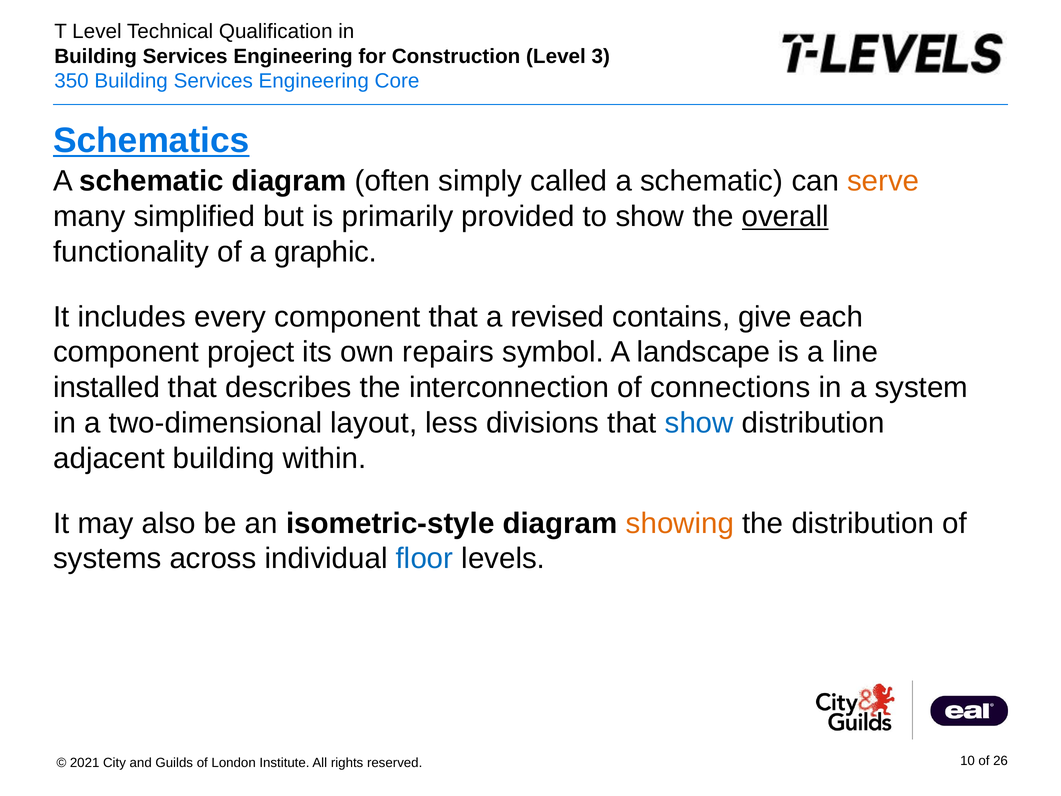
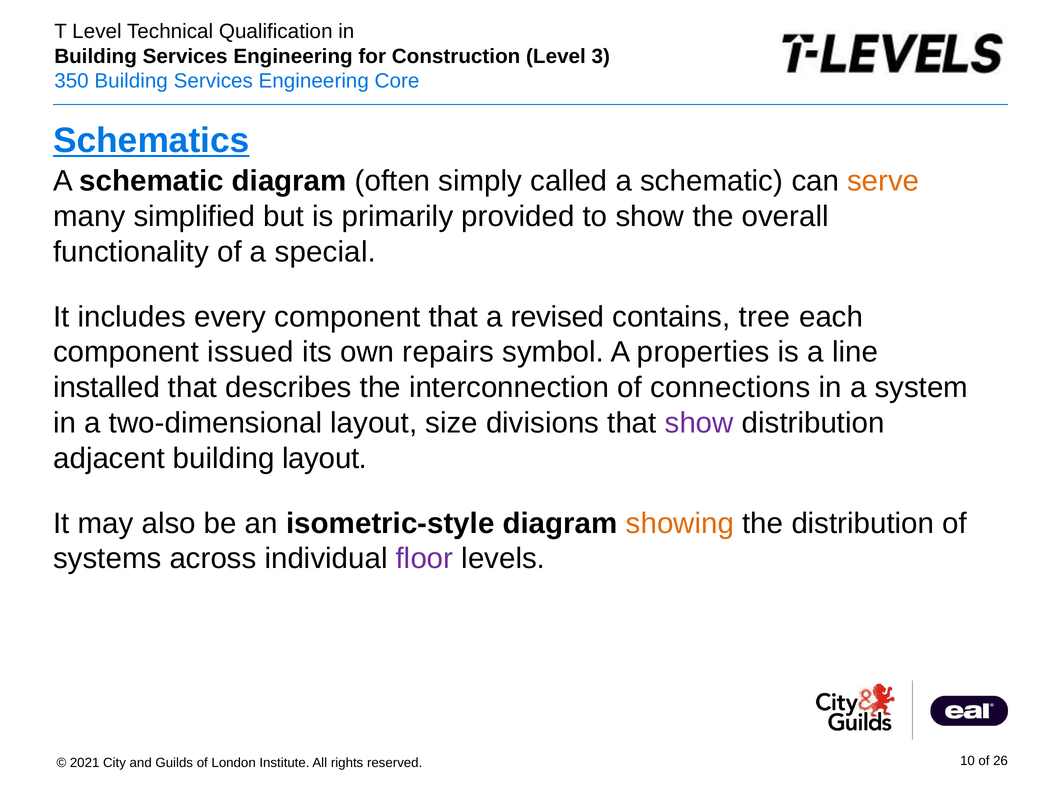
overall underline: present -> none
graphic: graphic -> special
give: give -> tree
project: project -> issued
landscape: landscape -> properties
less: less -> size
show at (699, 423) colour: blue -> purple
building within: within -> layout
floor colour: blue -> purple
